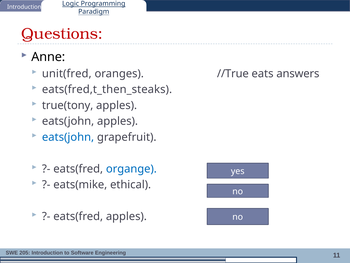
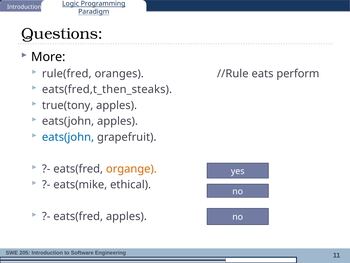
Questions colour: red -> black
Anne: Anne -> More
unit(fred: unit(fred -> rule(fred
//True: //True -> //Rule
answers: answers -> perform
organge colour: blue -> orange
